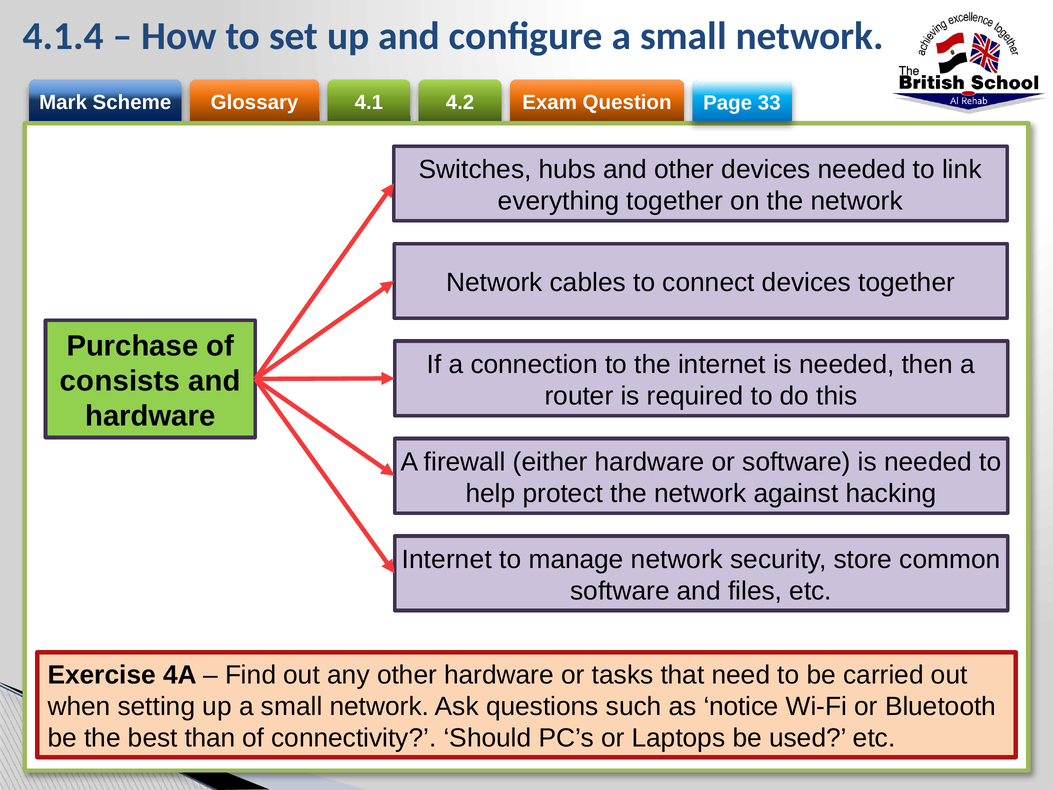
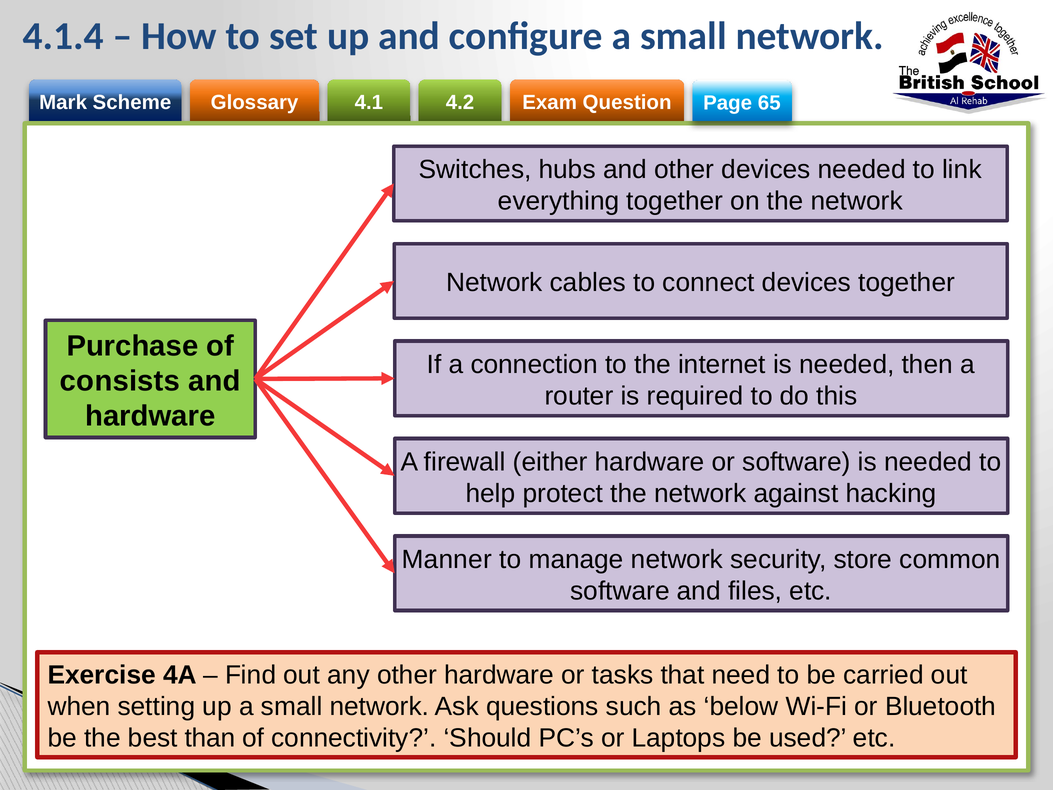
33: 33 -> 65
Internet at (447, 559): Internet -> Manner
notice: notice -> below
